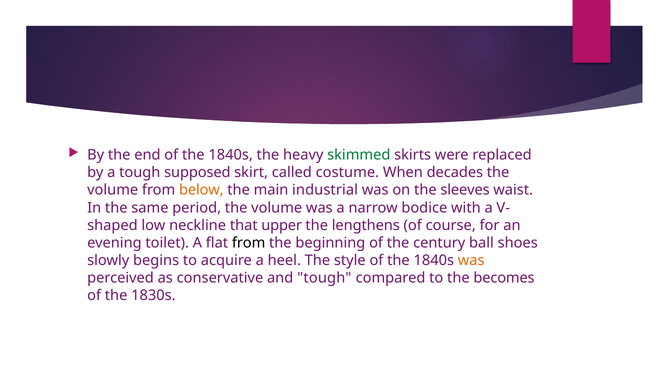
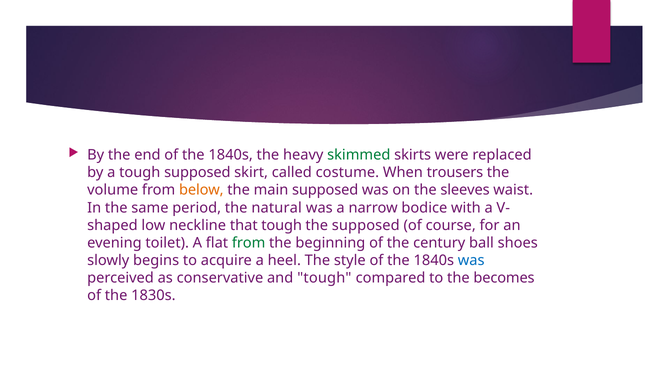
decades: decades -> trousers
main industrial: industrial -> supposed
period the volume: volume -> natural
that upper: upper -> tough
the lengthens: lengthens -> supposed
from at (249, 243) colour: black -> green
was at (471, 261) colour: orange -> blue
